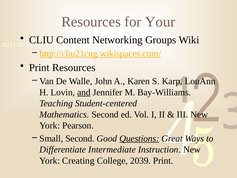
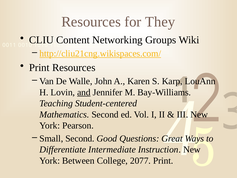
Your: Your -> They
Questions underline: present -> none
Creating: Creating -> Between
2039: 2039 -> 2077
